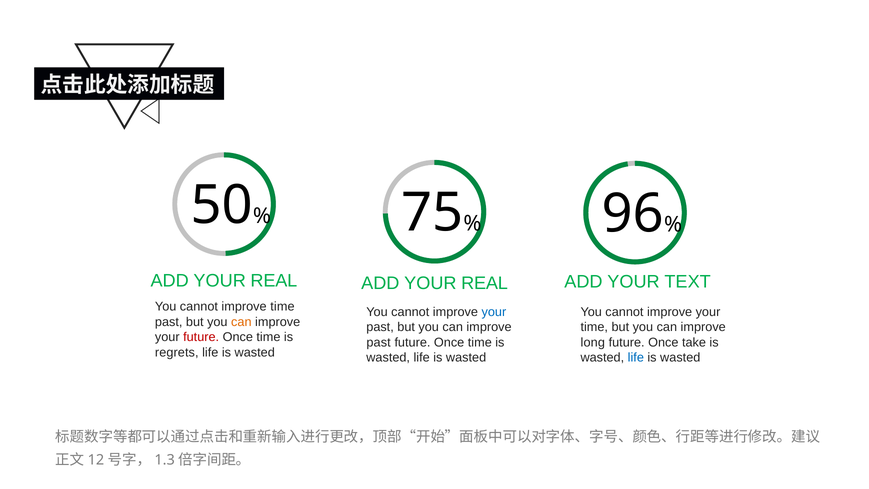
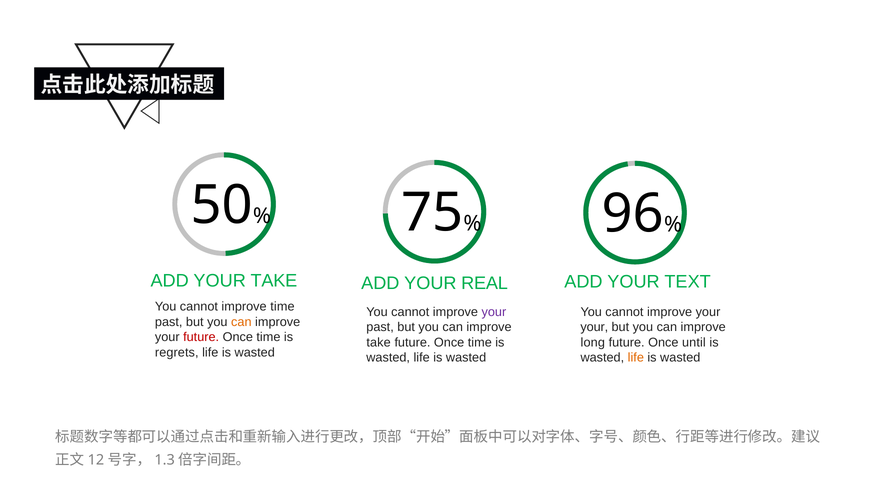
REAL at (274, 281): REAL -> TAKE
your at (494, 312) colour: blue -> purple
time at (594, 327): time -> your
past at (379, 342): past -> take
take: take -> until
life at (636, 357) colour: blue -> orange
